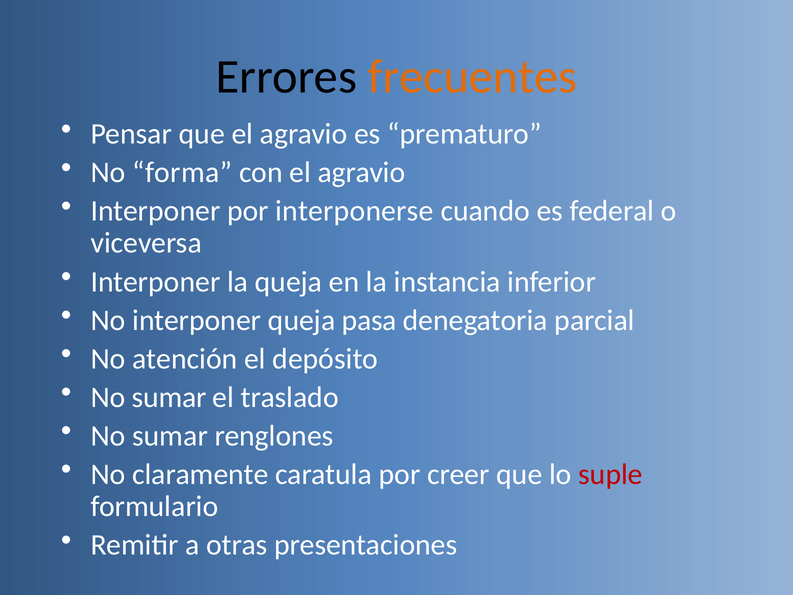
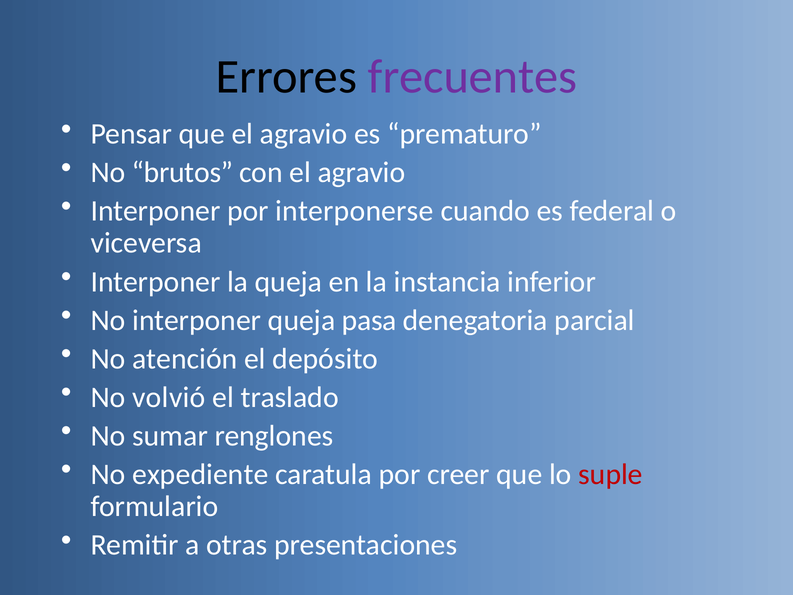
frecuentes colour: orange -> purple
forma: forma -> brutos
sumar at (169, 397): sumar -> volvió
claramente: claramente -> expediente
